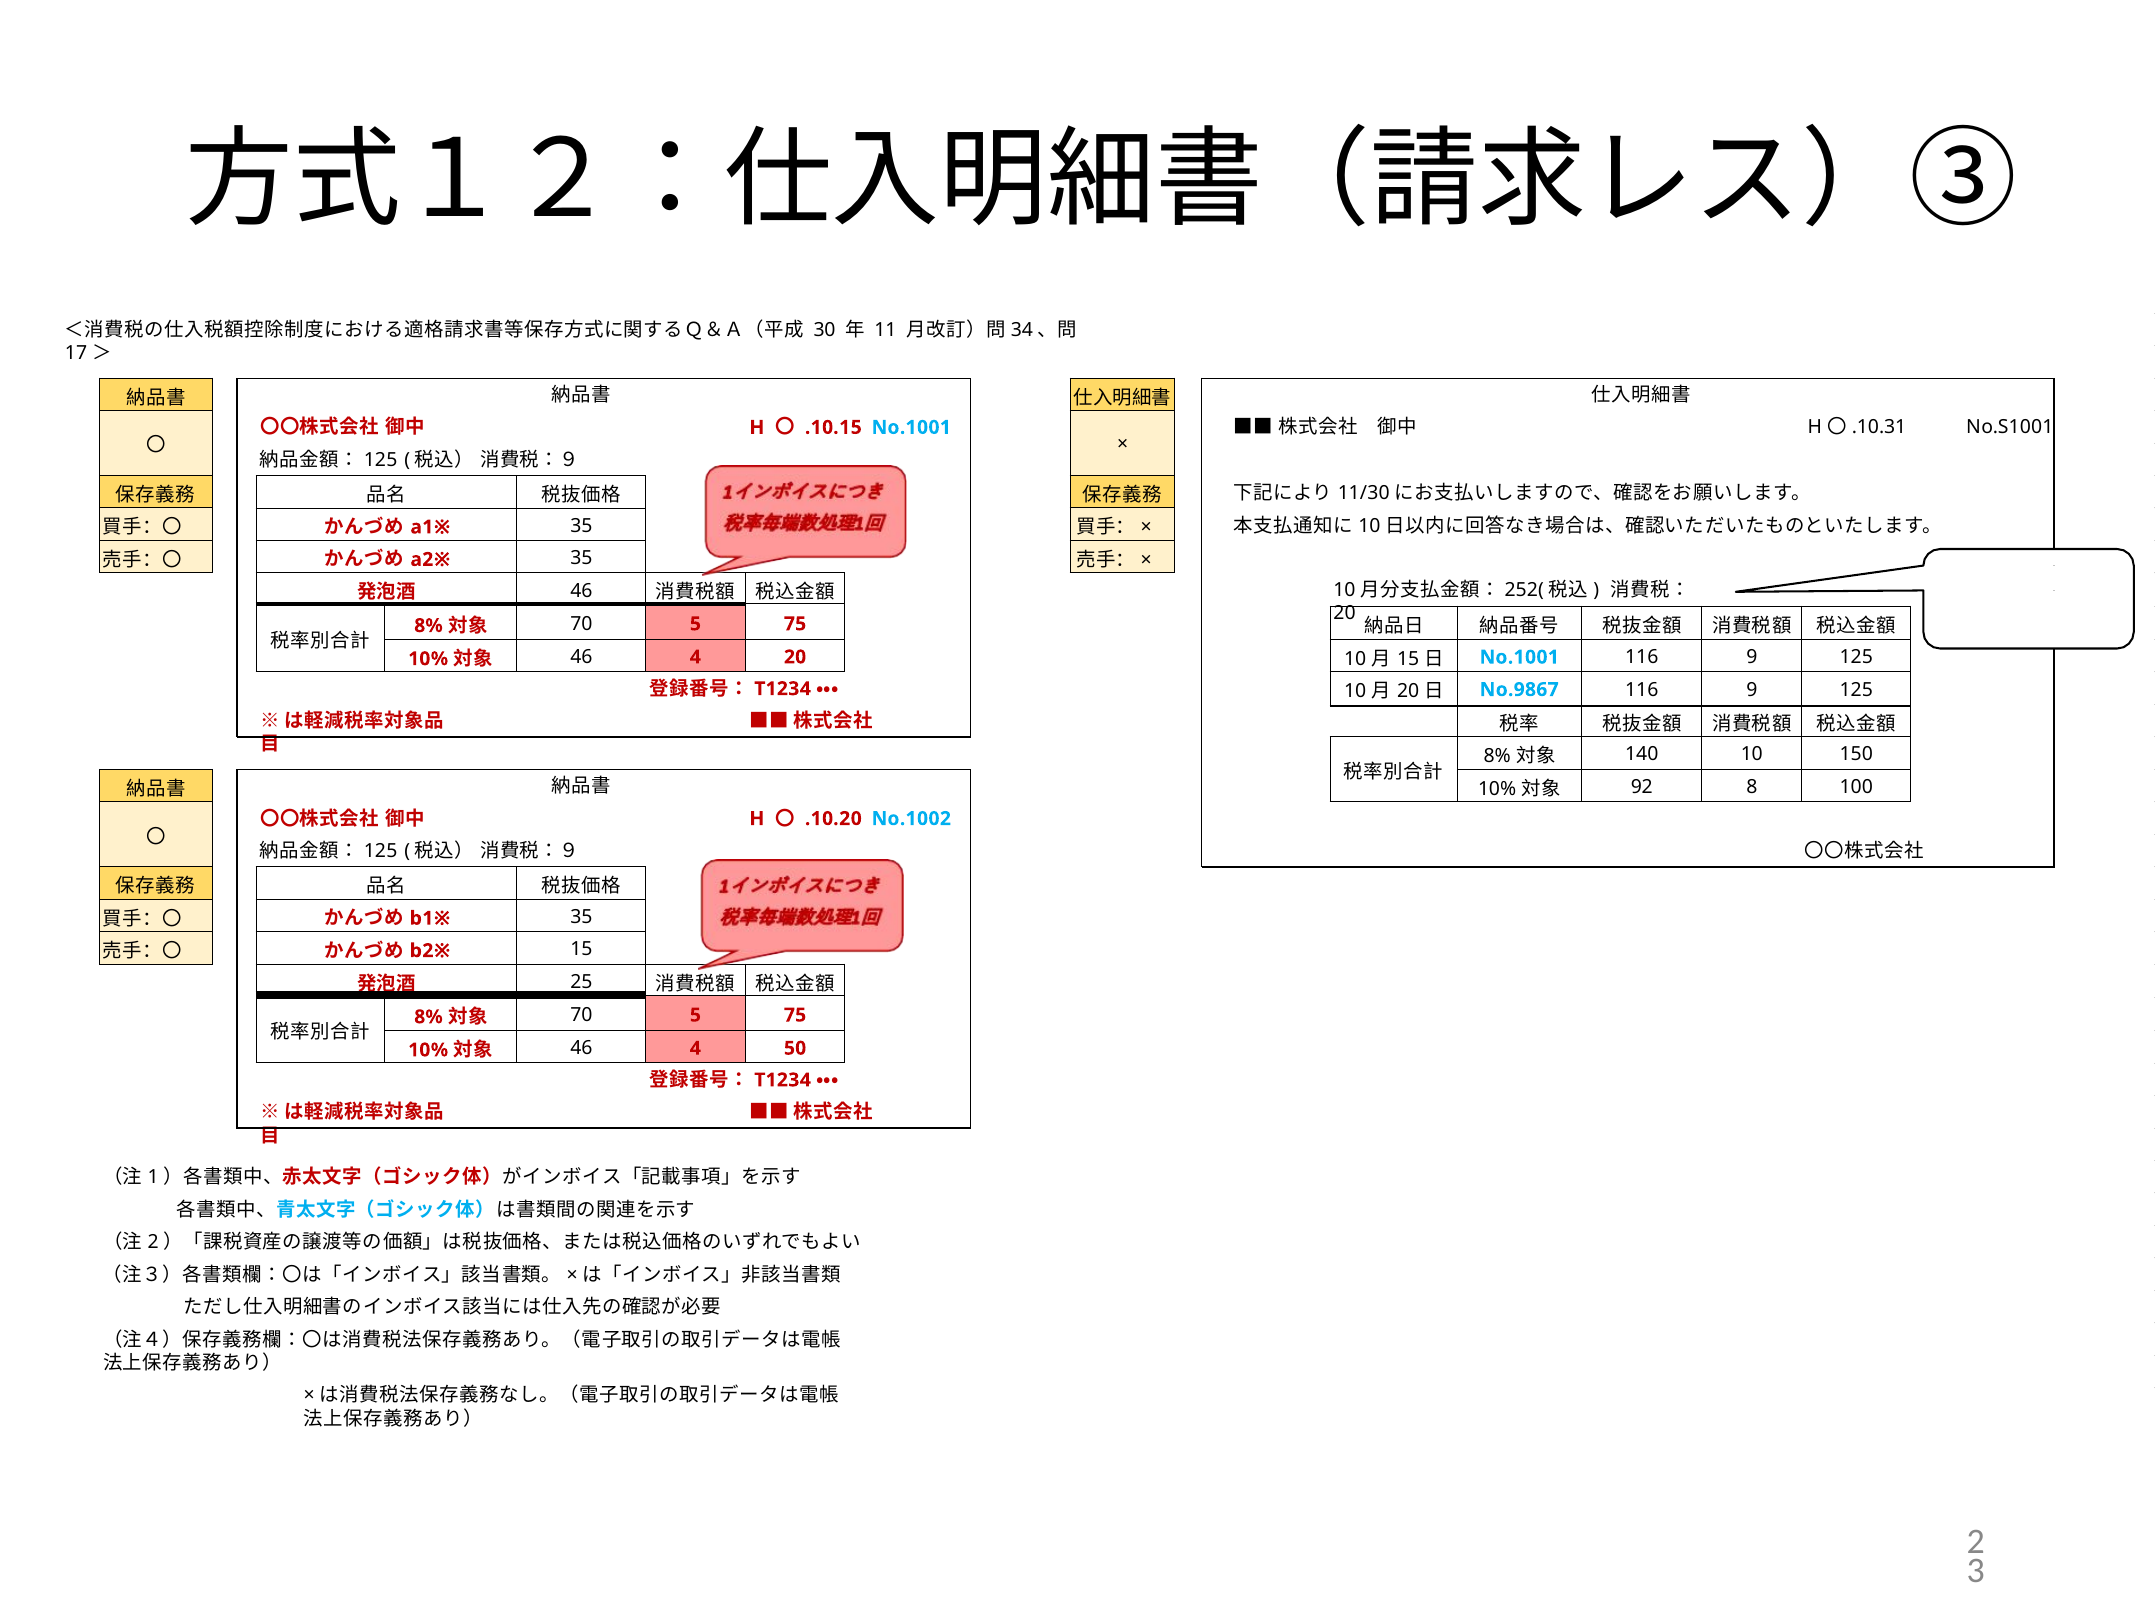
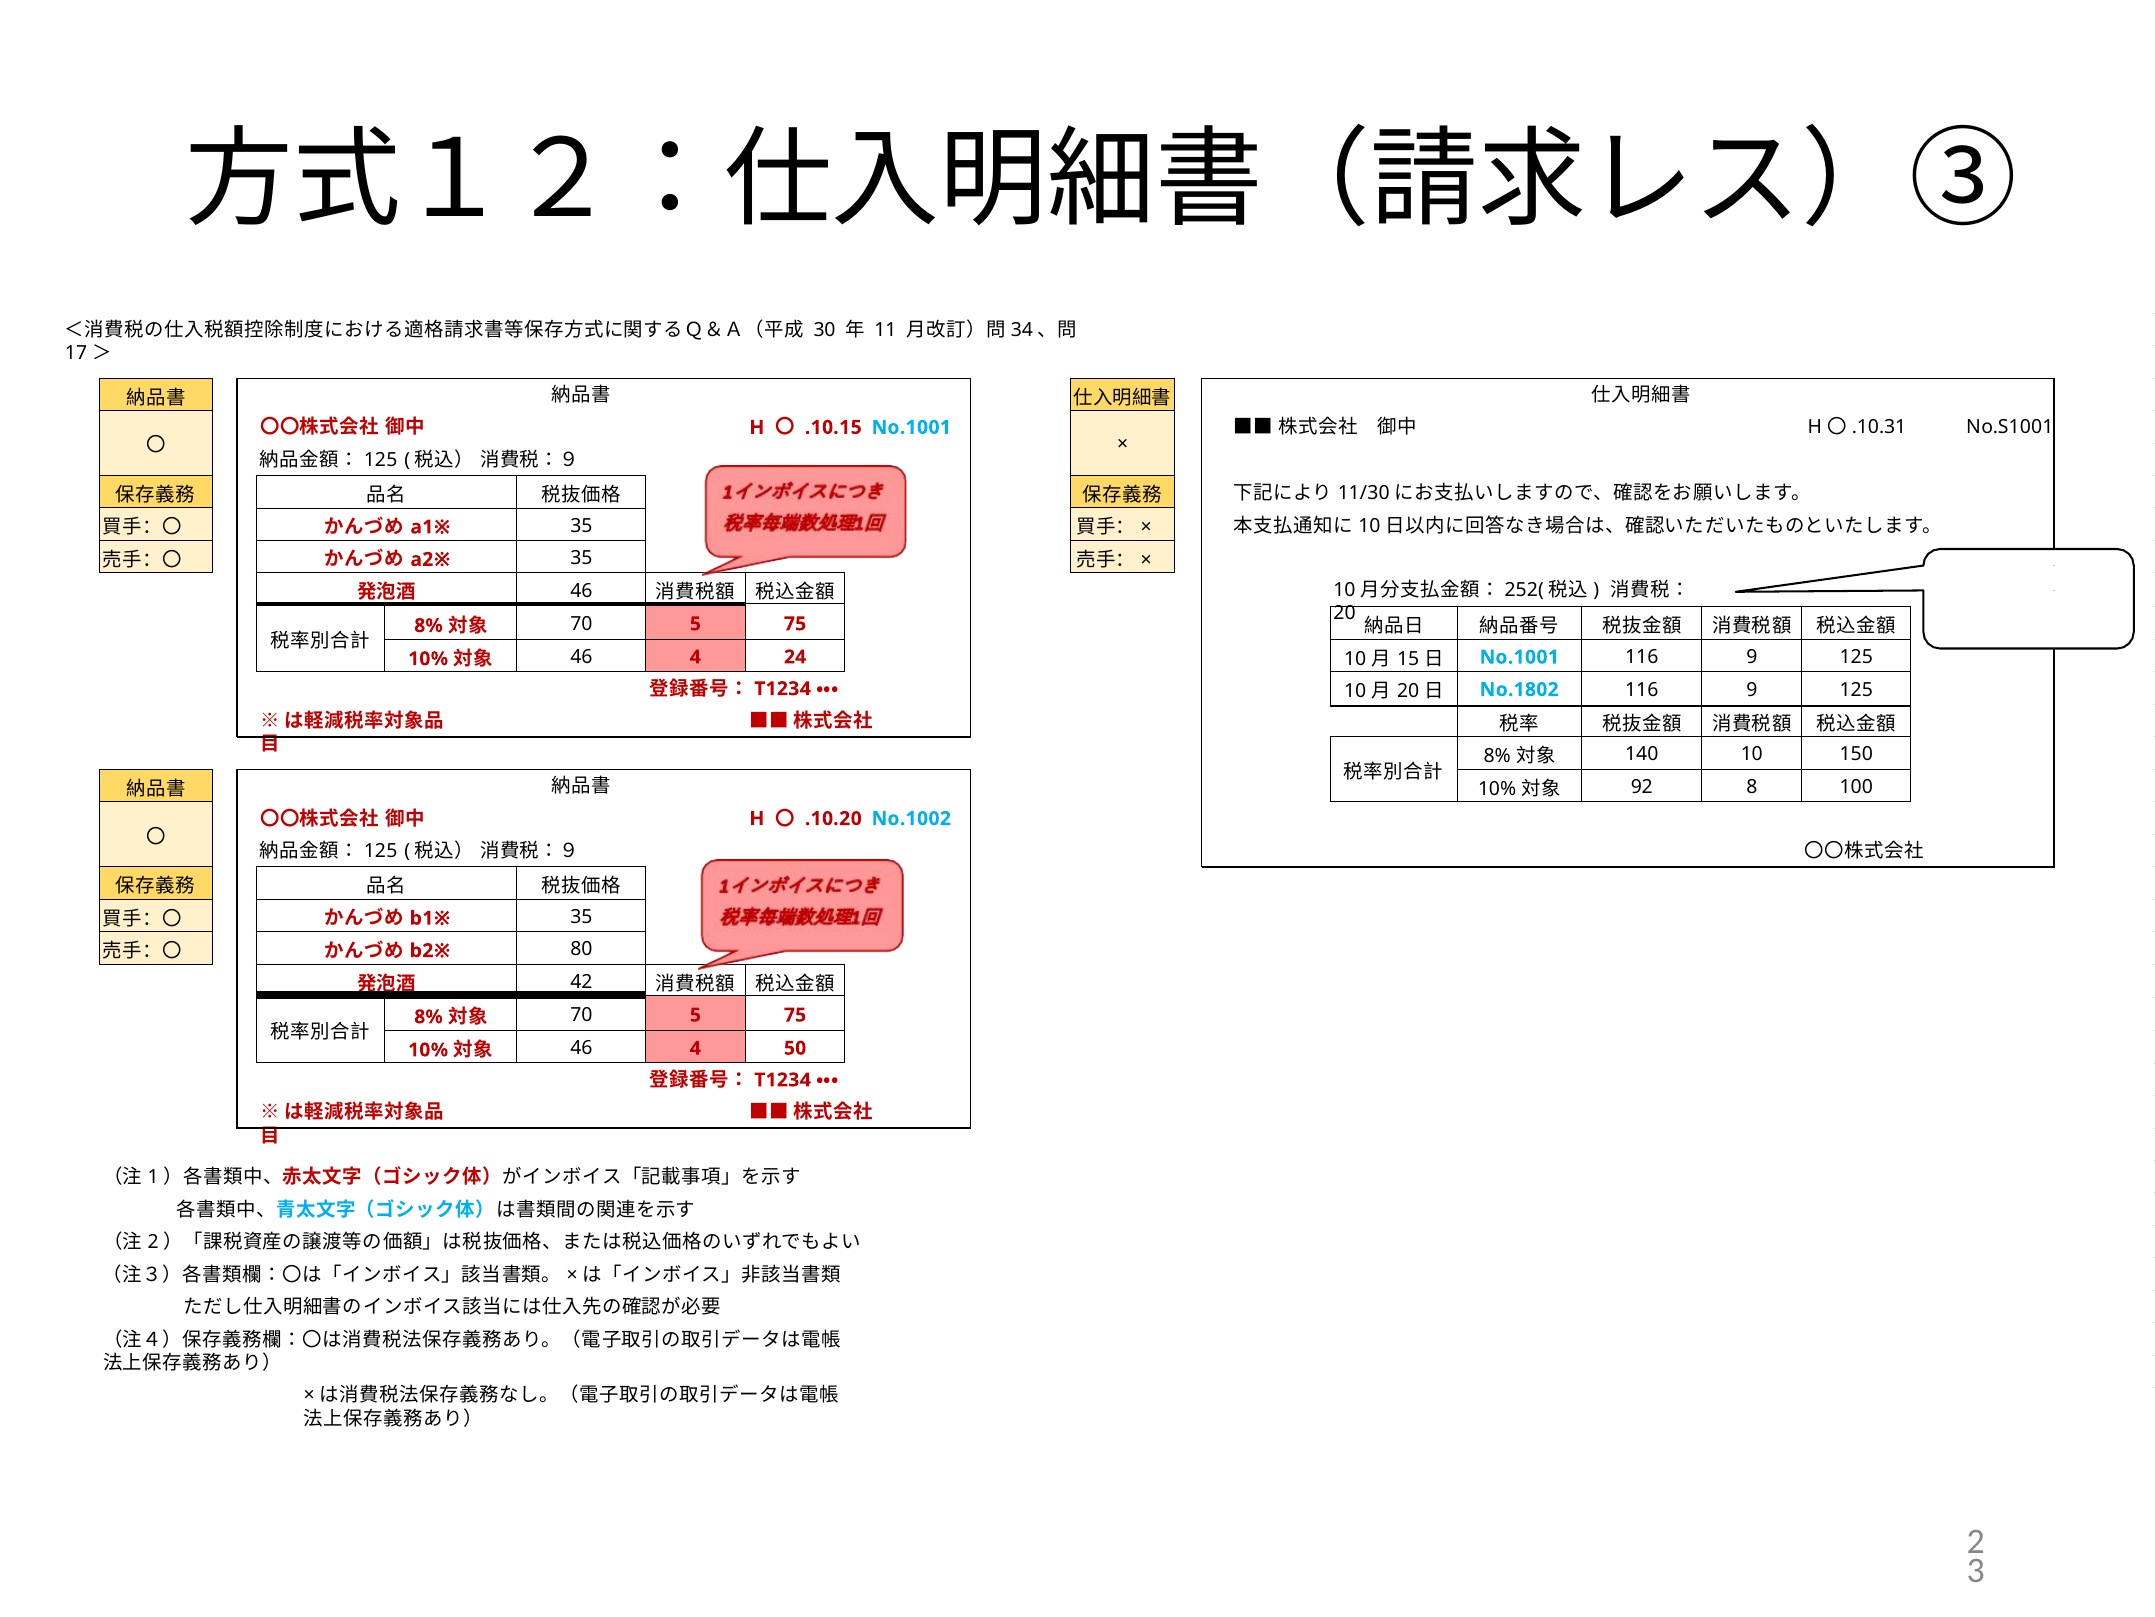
4 20: 20 -> 24
No.9867: No.9867 -> No.1802
15 at (581, 949): 15 -> 80
25: 25 -> 42
